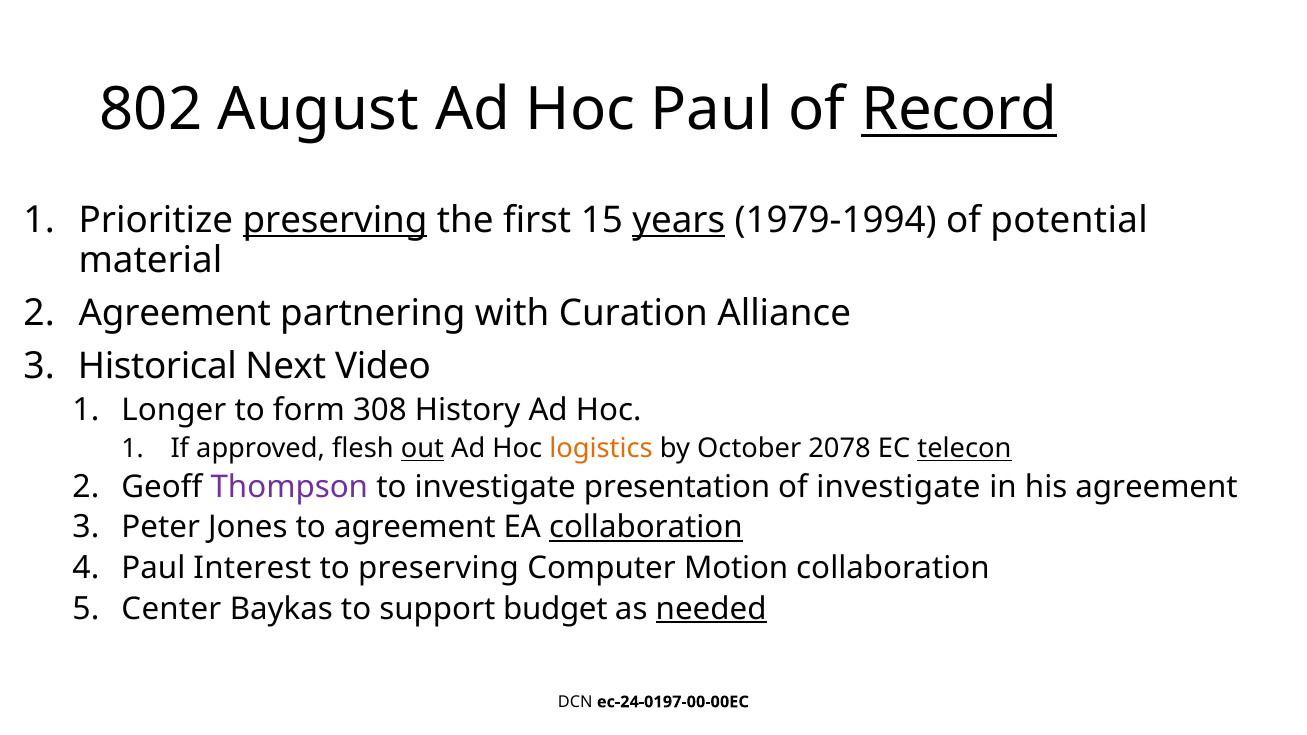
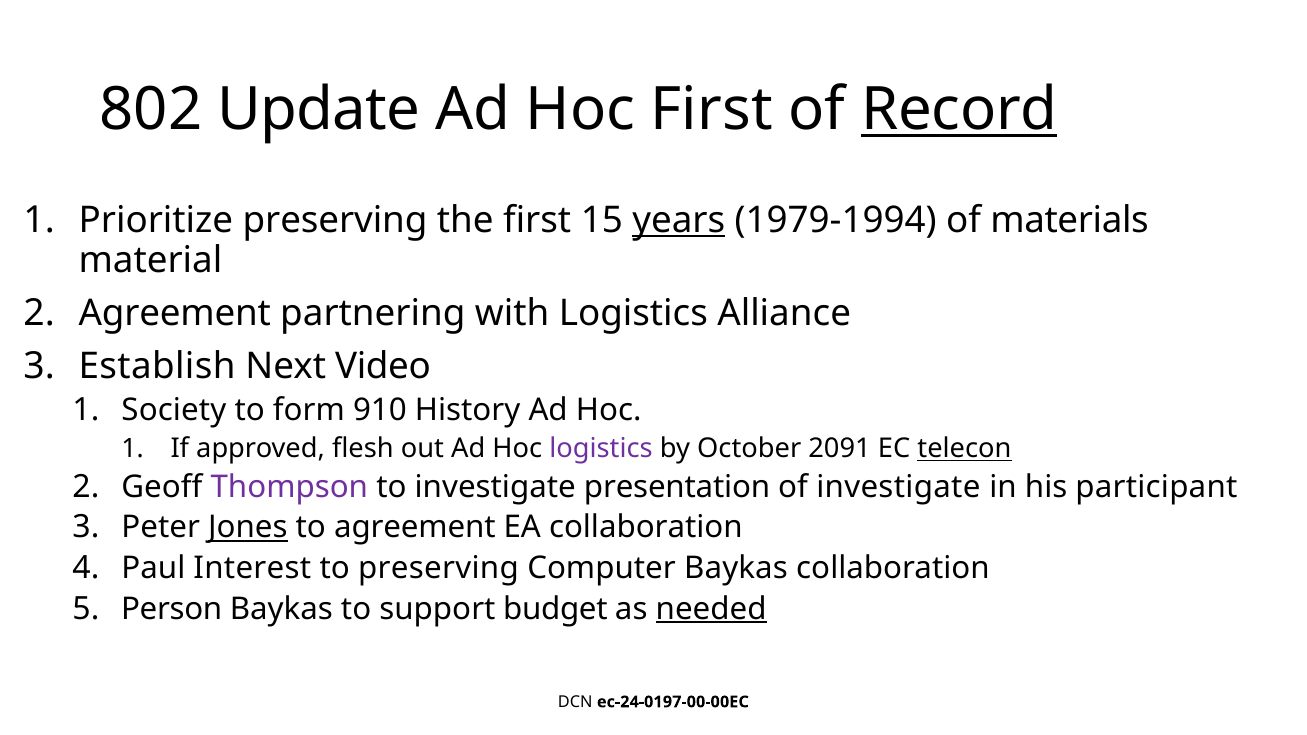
August: August -> Update
Hoc Paul: Paul -> First
preserving at (335, 220) underline: present -> none
potential: potential -> materials
with Curation: Curation -> Logistics
Historical: Historical -> Establish
Longer: Longer -> Society
308: 308 -> 910
out underline: present -> none
logistics at (601, 449) colour: orange -> purple
2078: 2078 -> 2091
his agreement: agreement -> participant
Jones underline: none -> present
collaboration at (646, 528) underline: present -> none
Computer Motion: Motion -> Baykas
Center: Center -> Person
